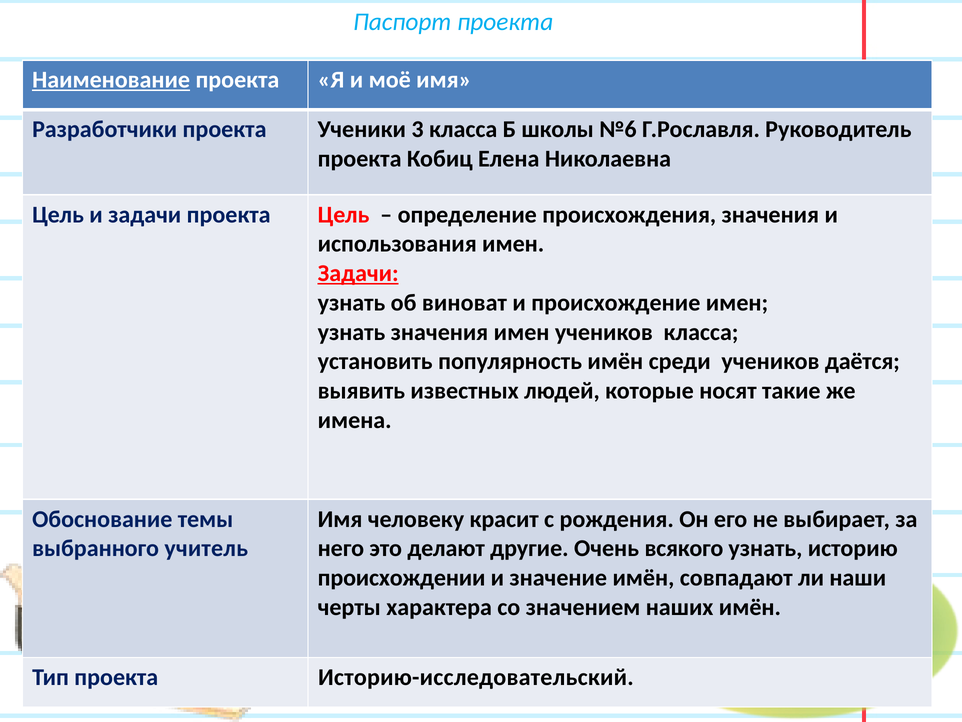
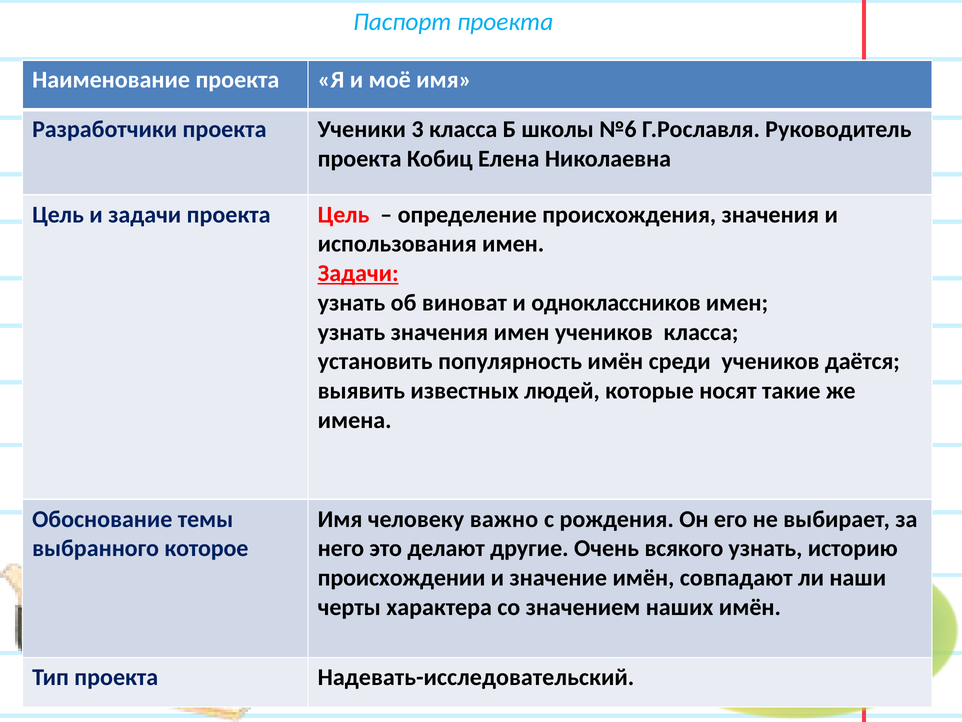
Наименование underline: present -> none
происхождение: происхождение -> одноклассников
красит: красит -> важно
учитель: учитель -> которое
Историю-исследовательский: Историю-исследовательский -> Надевать-исследовательский
